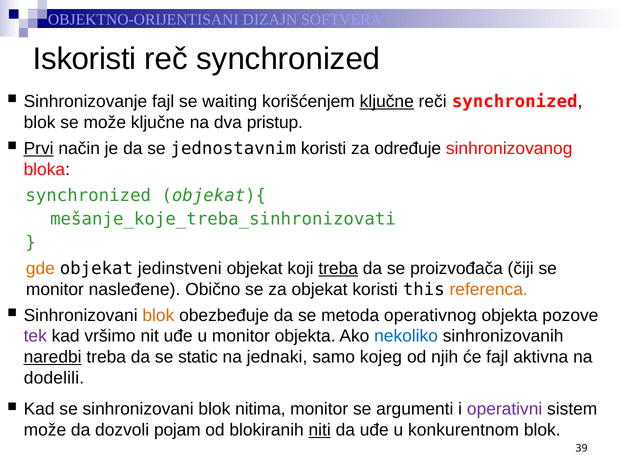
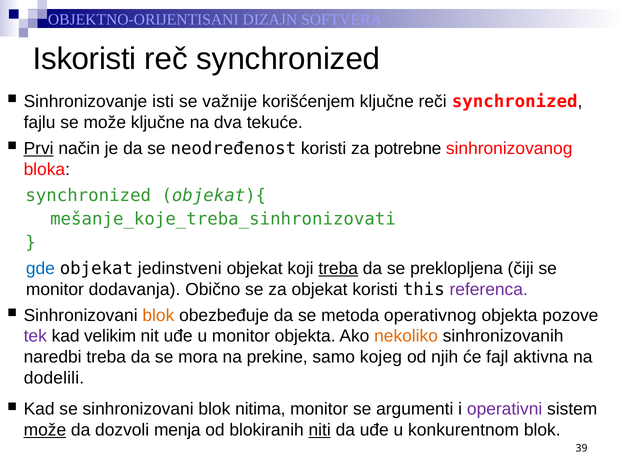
Sinhronizovanje fajl: fajl -> isti
waiting: waiting -> važnije
ključne at (387, 102) underline: present -> none
blok at (40, 122): blok -> fajlu
pristup: pristup -> tekuće
jednostavnim: jednostavnim -> neodređenost
određuje: određuje -> potrebne
gde colour: orange -> blue
proizvođača: proizvođača -> preklopljena
nasleđene: nasleđene -> dodavanja
referenca colour: orange -> purple
vršimo: vršimo -> velikim
nekoliko colour: blue -> orange
naredbi underline: present -> none
static: static -> mora
jednaki: jednaki -> prekine
može at (45, 430) underline: none -> present
pojam: pojam -> menja
